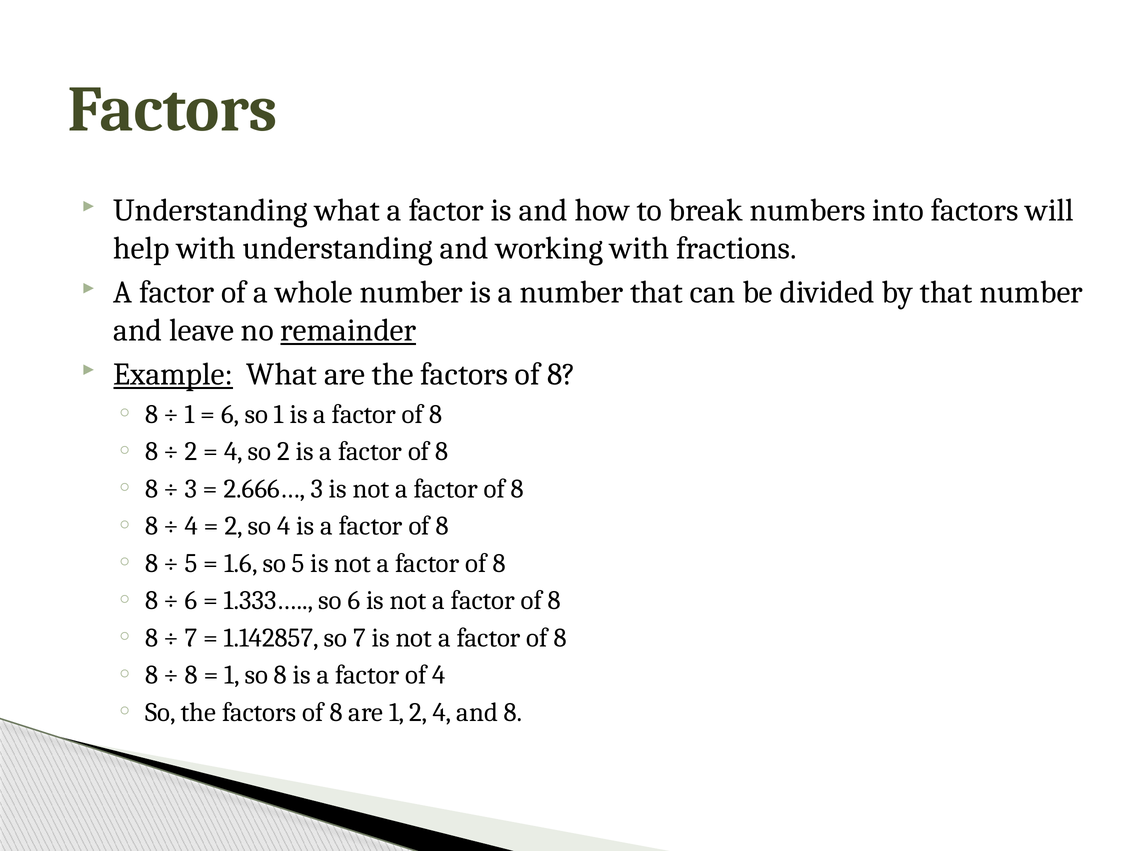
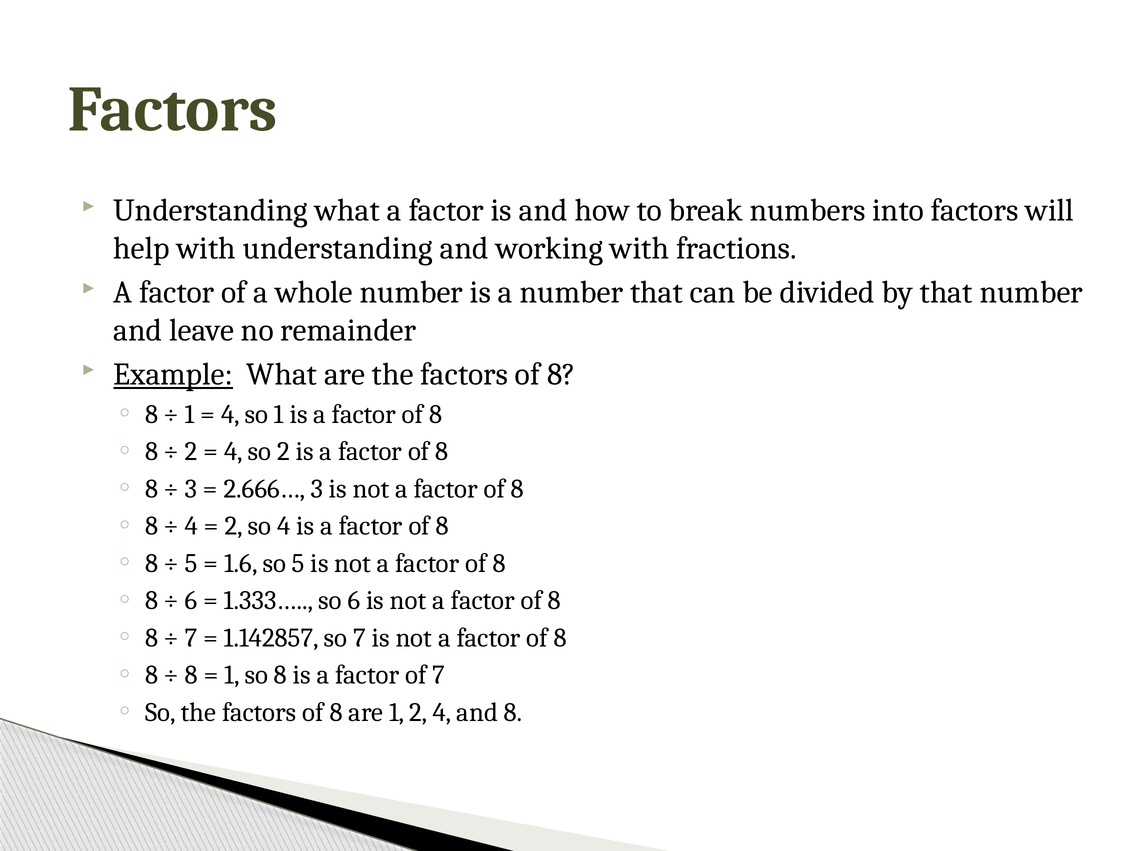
remainder underline: present -> none
6 at (230, 414): 6 -> 4
of 4: 4 -> 7
